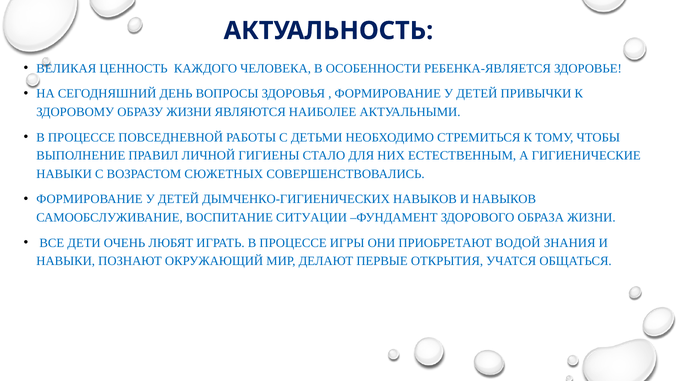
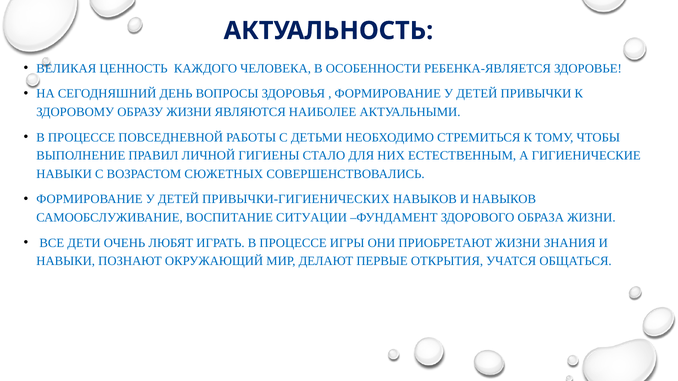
ДЫМЧЕНКО-ГИГИЕНИЧЕСКИХ: ДЫМЧЕНКО-ГИГИЕНИЧЕСКИХ -> ПРИВЫЧКИ-ГИГИЕНИЧЕСКИХ
ПРИОБРЕТАЮТ ВОДОЙ: ВОДОЙ -> ЖИЗНИ
